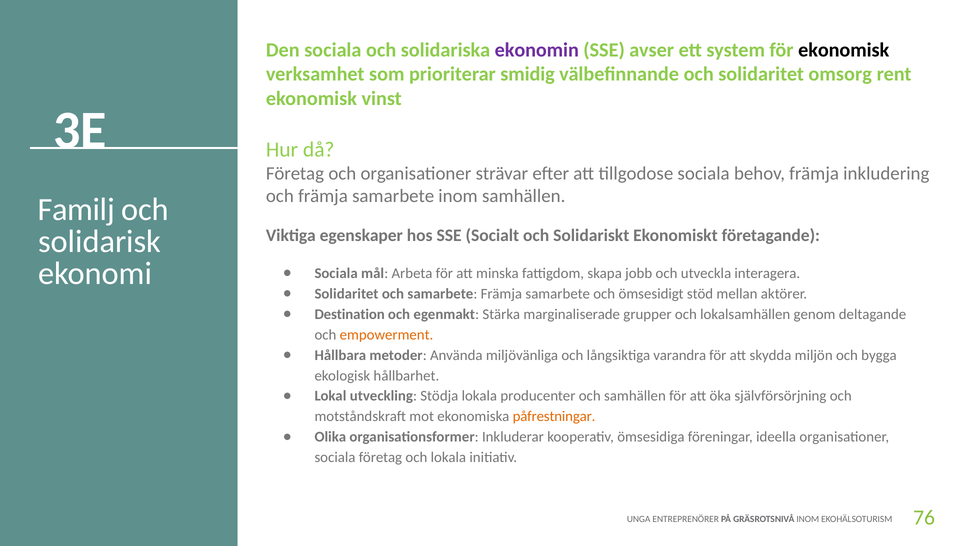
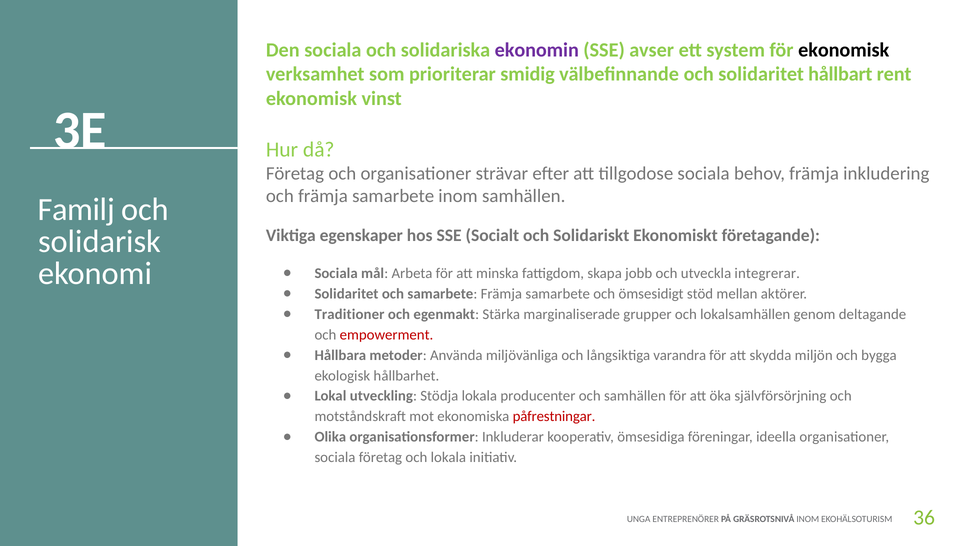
omsorg: omsorg -> hållbart
interagera: interagera -> integrerar
Destination: Destination -> Traditioner
empowerment colour: orange -> red
påfrestningar colour: orange -> red
76: 76 -> 36
